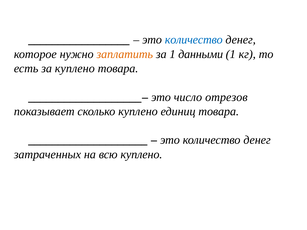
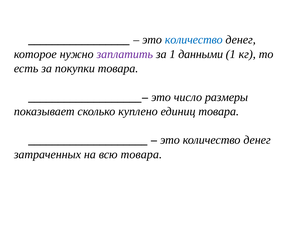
заплатить colour: orange -> purple
за куплено: куплено -> покупки
отрезов: отрезов -> размеры
всю куплено: куплено -> товара
